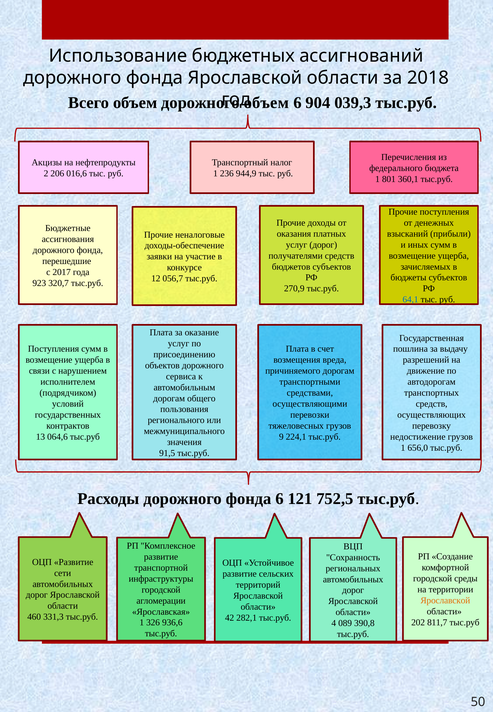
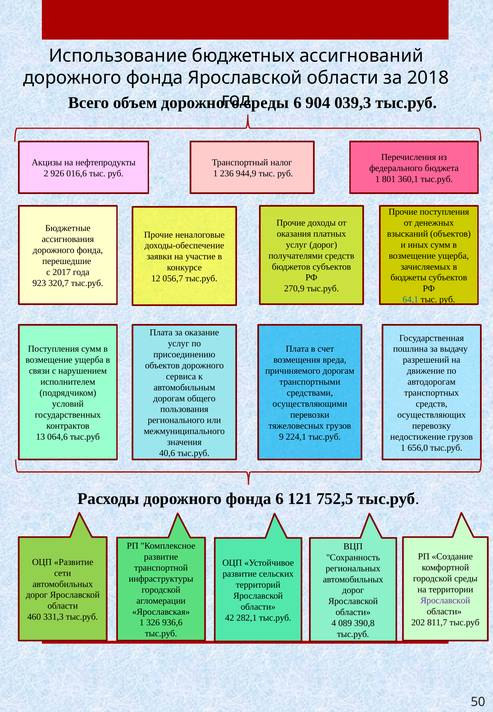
объем at (266, 103): объем -> среды
206: 206 -> 926
взысканий прибыли: прибыли -> объектов
91,5: 91,5 -> 40,6
Ярославской at (445, 601) colour: orange -> purple
